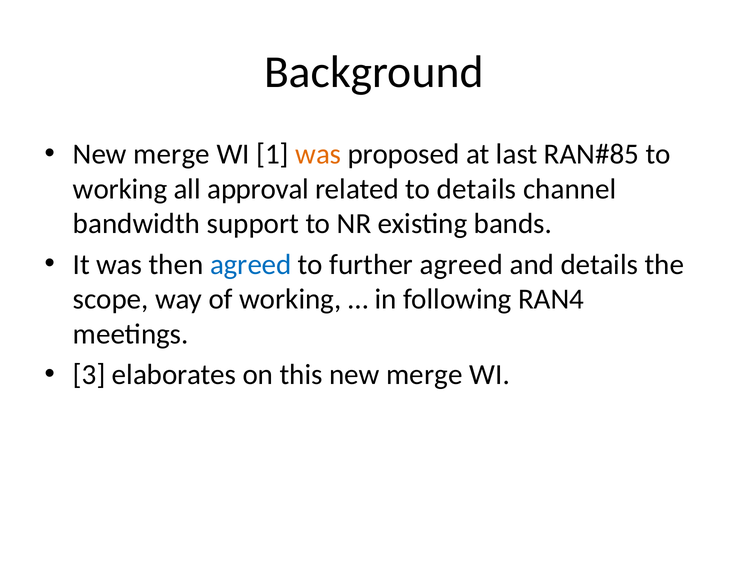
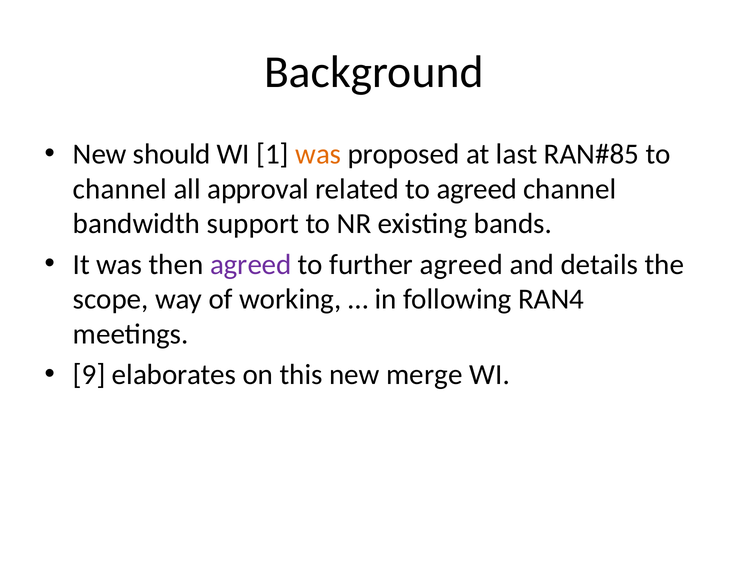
merge at (172, 154): merge -> should
working at (120, 189): working -> channel
to details: details -> agreed
agreed at (251, 264) colour: blue -> purple
3: 3 -> 9
